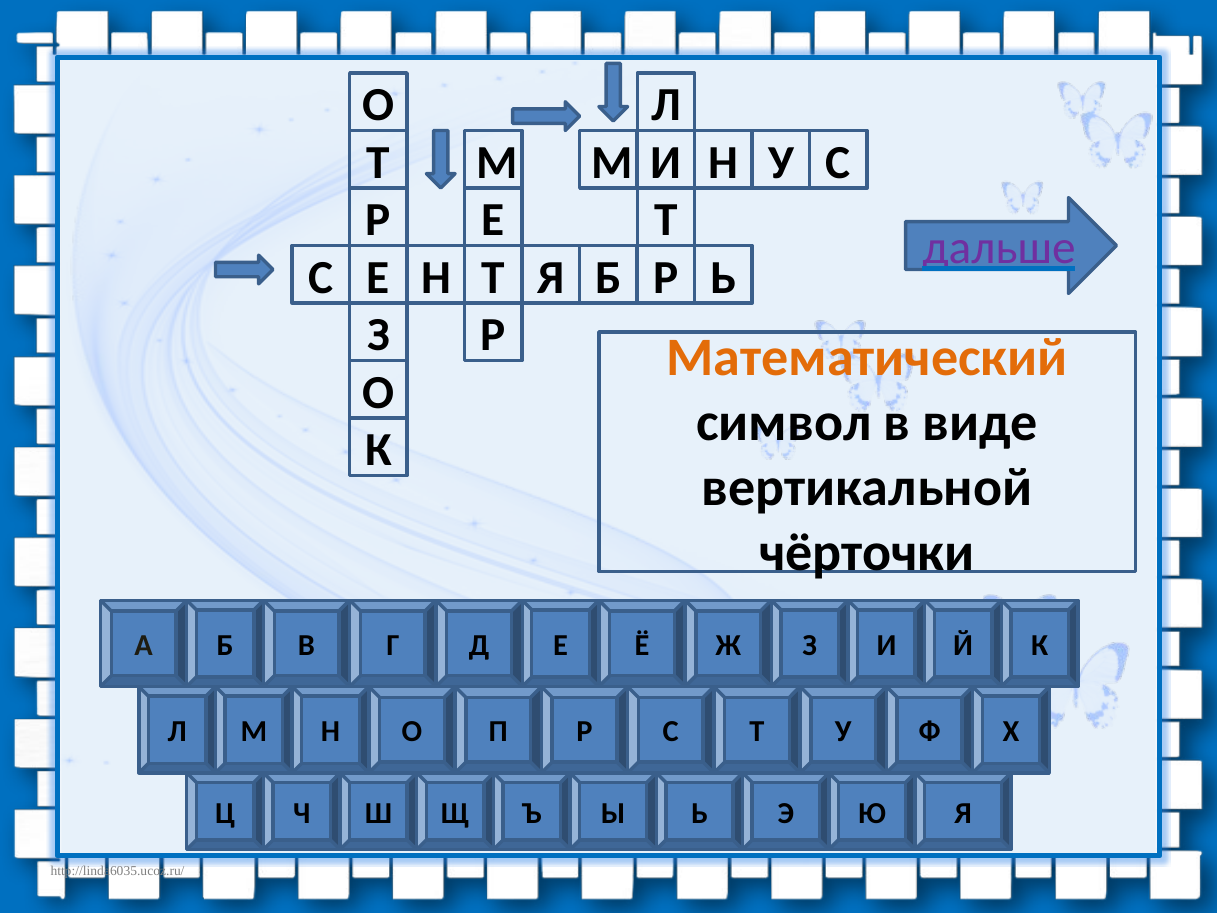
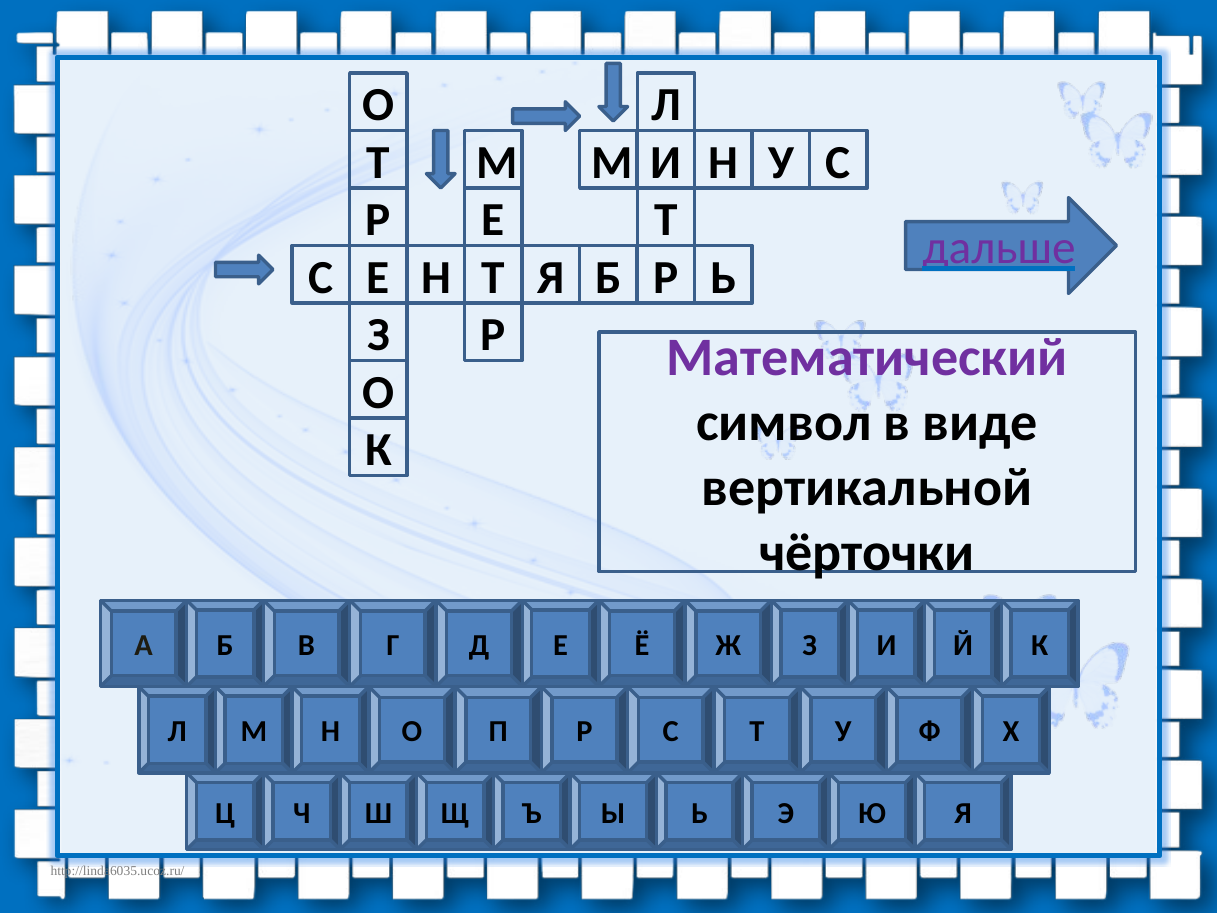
Математический colour: orange -> purple
